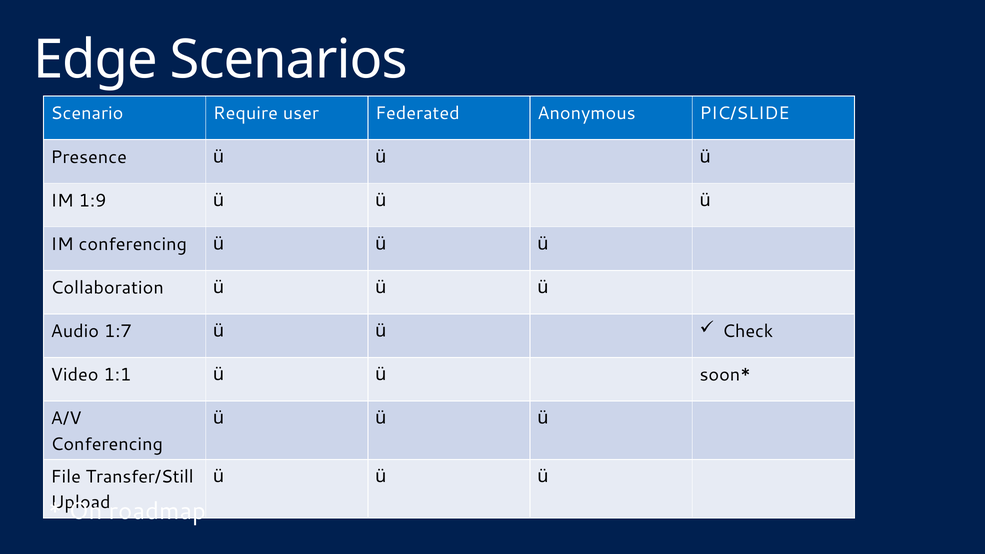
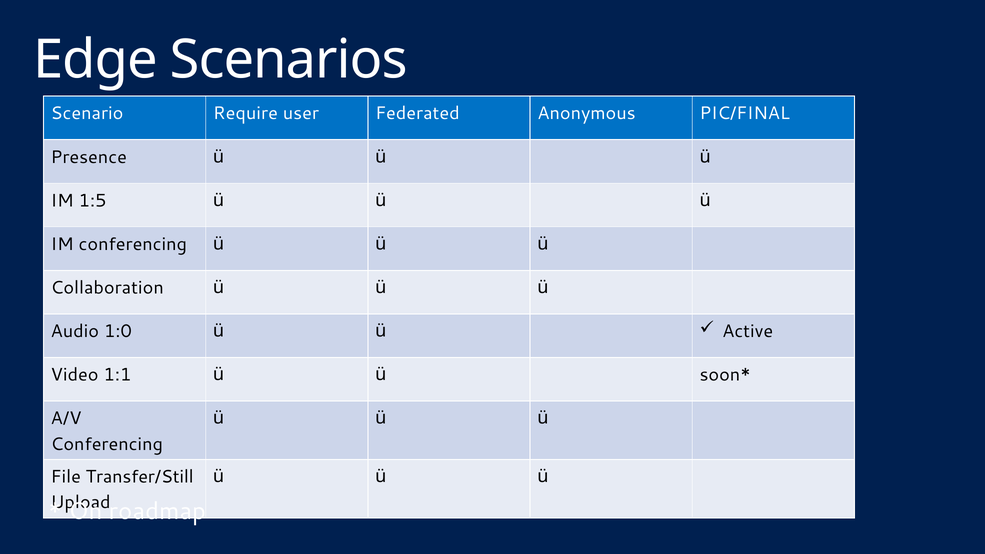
PIC/SLIDE: PIC/SLIDE -> PIC/FINAL
1:9: 1:9 -> 1:5
1:7: 1:7 -> 1:0
Check: Check -> Active
